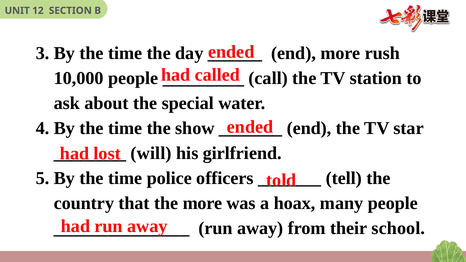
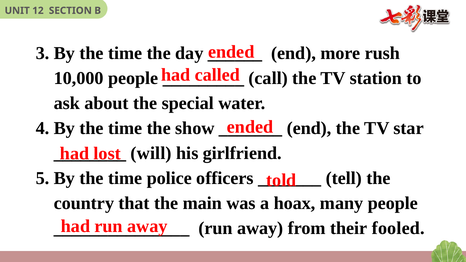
the more: more -> main
school: school -> fooled
